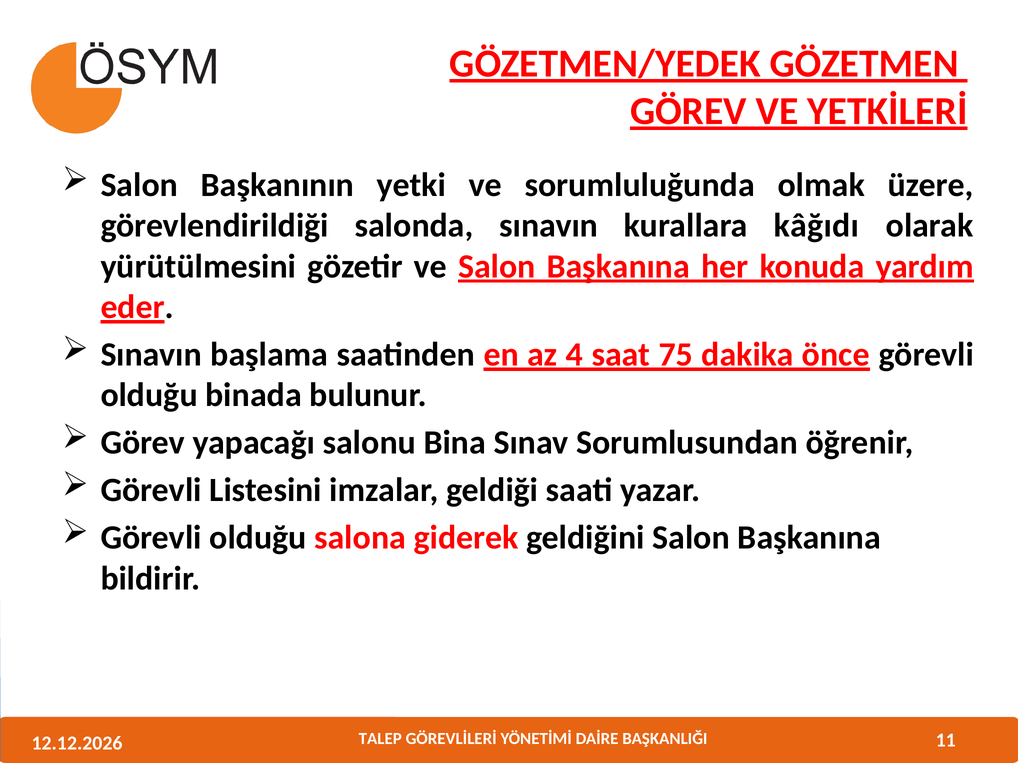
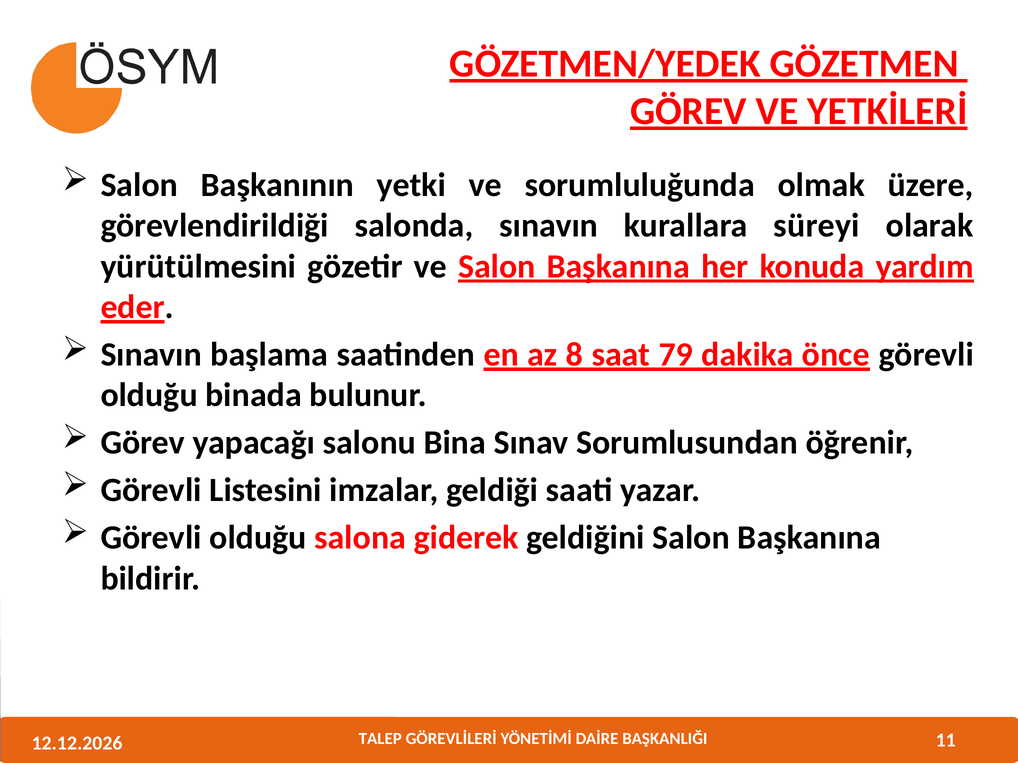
kâğıdı: kâğıdı -> süreyi
4: 4 -> 8
75: 75 -> 79
